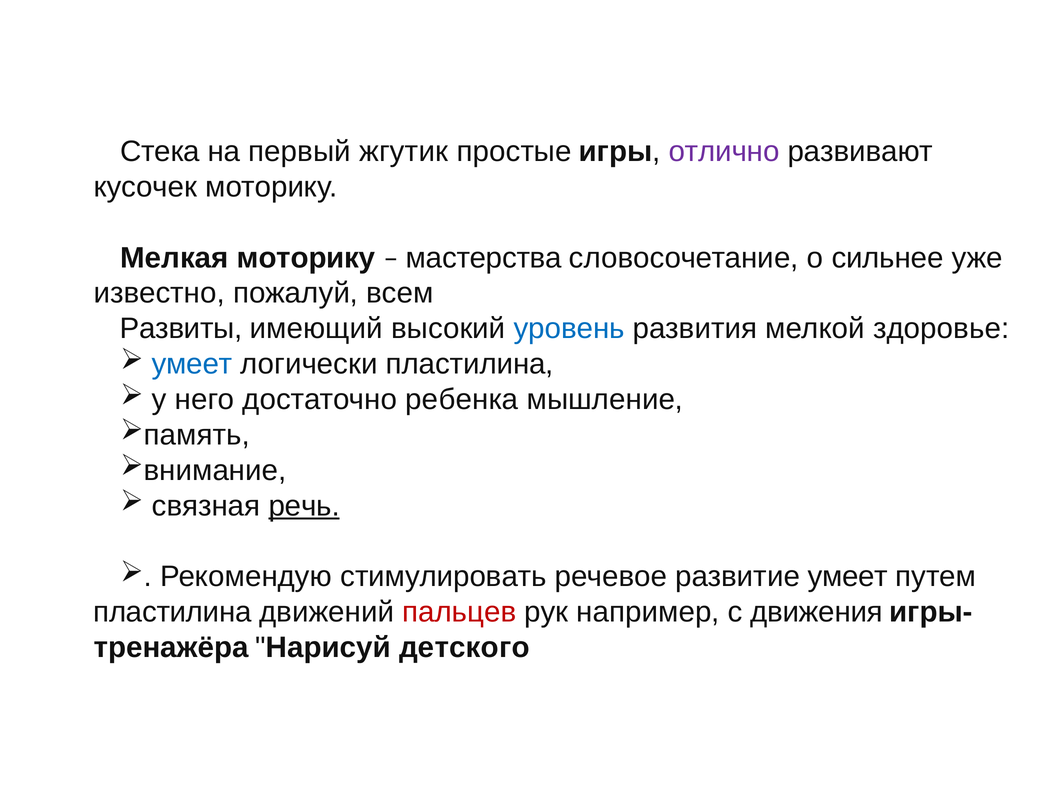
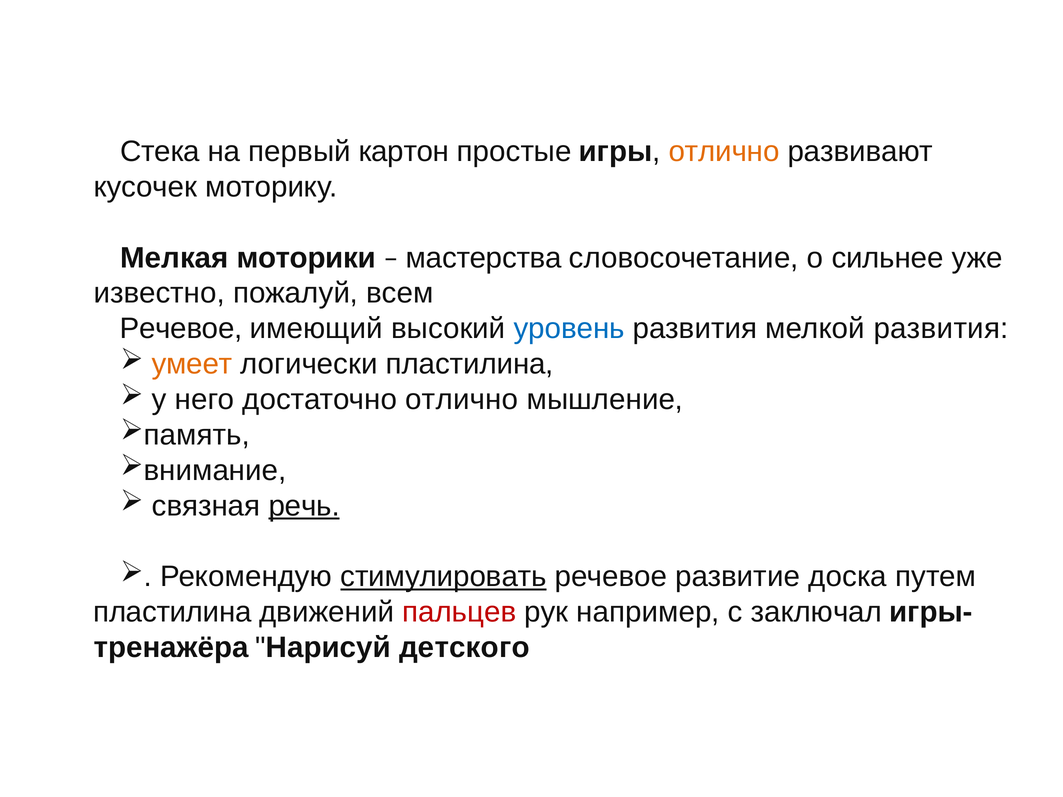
жгутик: жгутик -> картон
отлично at (724, 152) colour: purple -> orange
Мелкая моторику: моторику -> моторики
Развиты at (181, 329): Развиты -> Речевое
мелкой здоровье: здоровье -> развития
умеет at (192, 364) colour: blue -> orange
достаточно ребенка: ребенка -> отлично
стимулировать underline: none -> present
развитие умеет: умеет -> доска
движения: движения -> заключал
